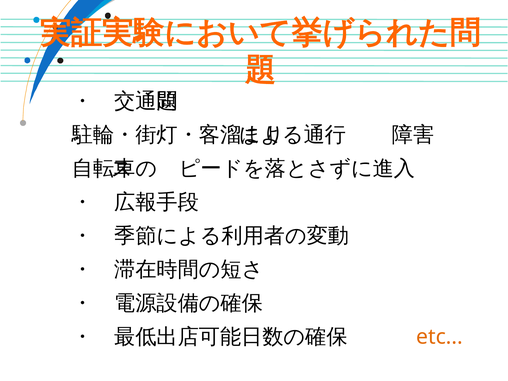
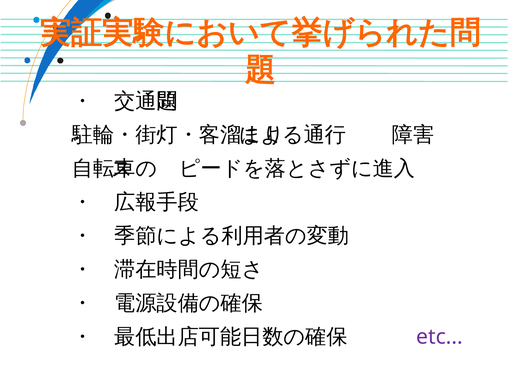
etc colour: orange -> purple
